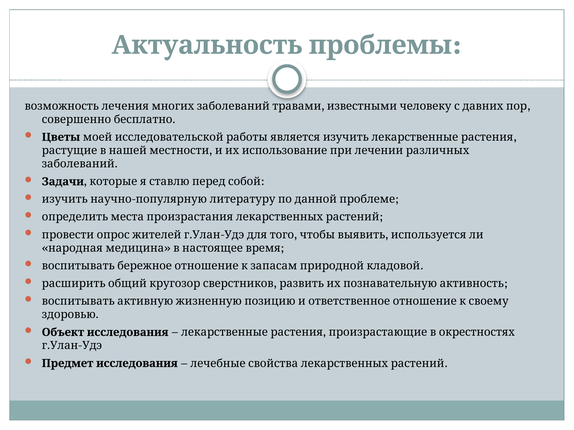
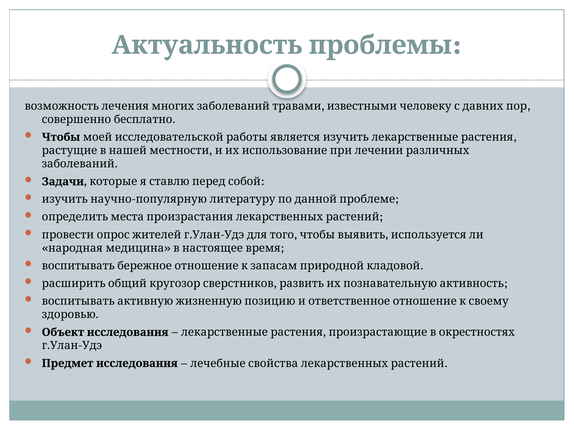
Цветы: Цветы -> Чтобы
